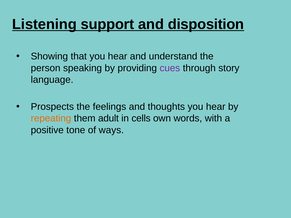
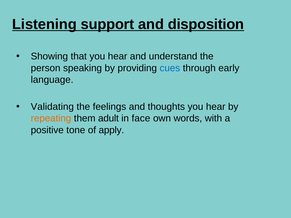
cues colour: purple -> blue
story: story -> early
Prospects: Prospects -> Validating
cells: cells -> face
ways: ways -> apply
